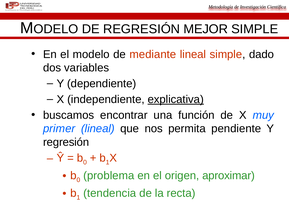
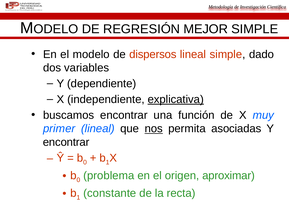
mediante: mediante -> dispersos
nos underline: none -> present
pendiente: pendiente -> asociadas
regresión at (66, 142): regresión -> encontrar
tendencia: tendencia -> constante
